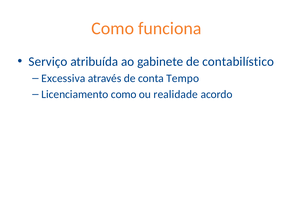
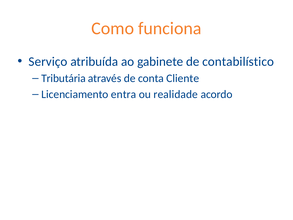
Excessiva: Excessiva -> Tributária
Tempo: Tempo -> Cliente
Licenciamento como: como -> entra
